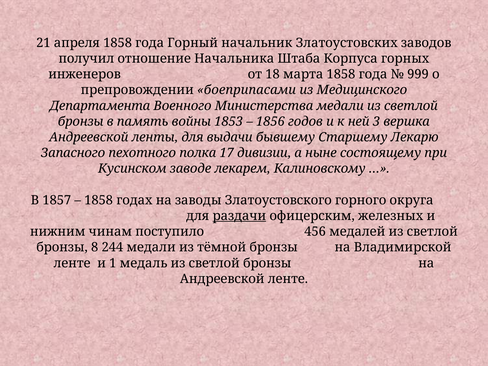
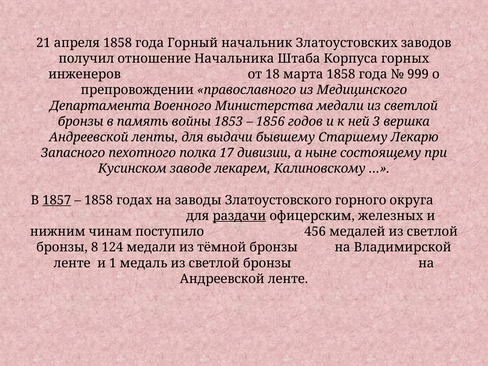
боеприпасами: боеприпасами -> православного
1857 underline: none -> present
244: 244 -> 124
